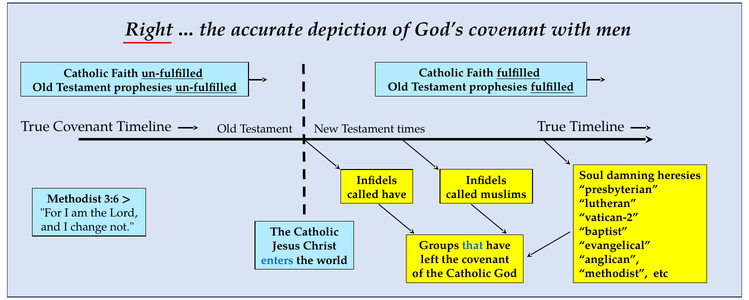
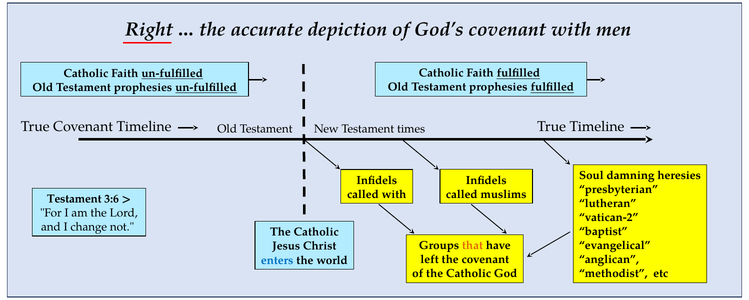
called have: have -> with
Methodist at (74, 199): Methodist -> Testament
that colour: blue -> orange
